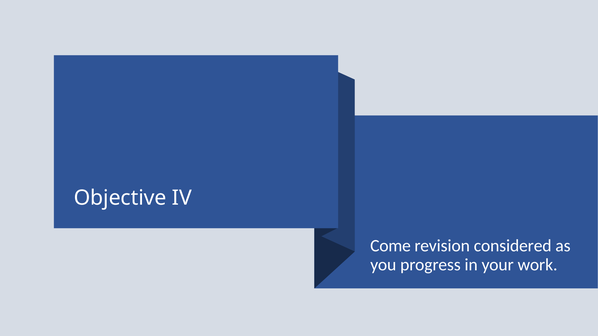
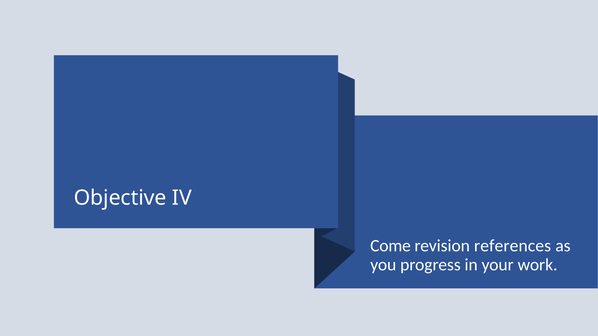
considered: considered -> references
